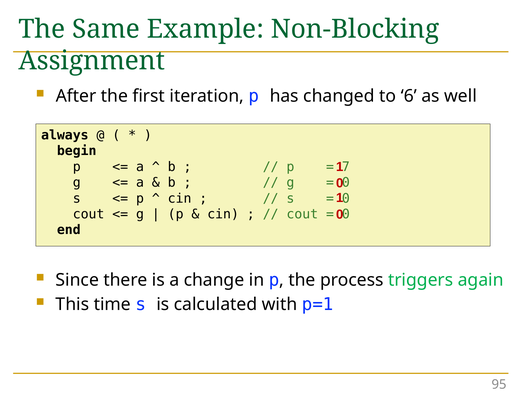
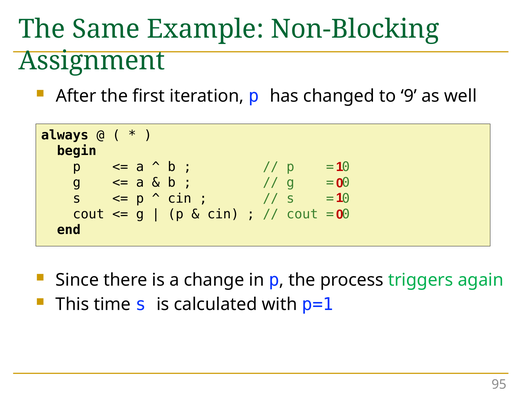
6: 6 -> 9
7 at (346, 167): 7 -> 0
